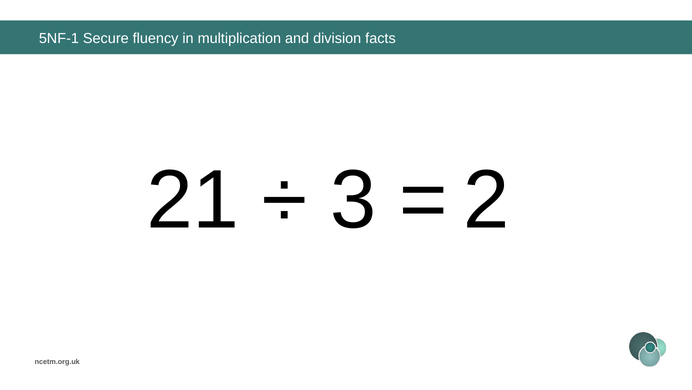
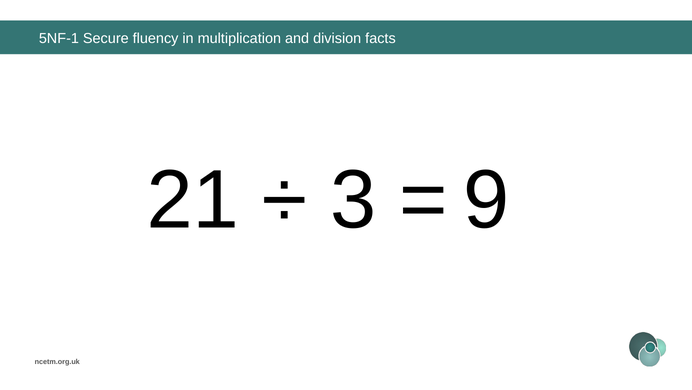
2: 2 -> 9
